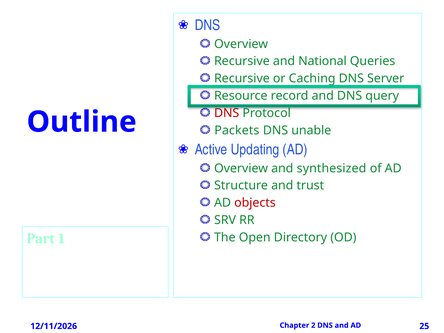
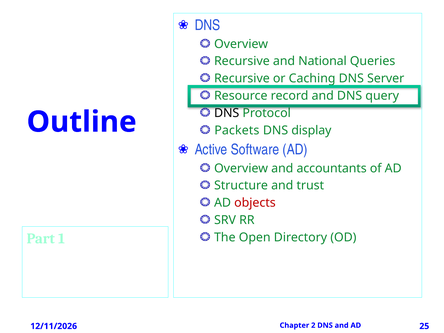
DNS at (227, 113) colour: red -> black
unable: unable -> display
Updating: Updating -> Software
synthesized: synthesized -> accountants
